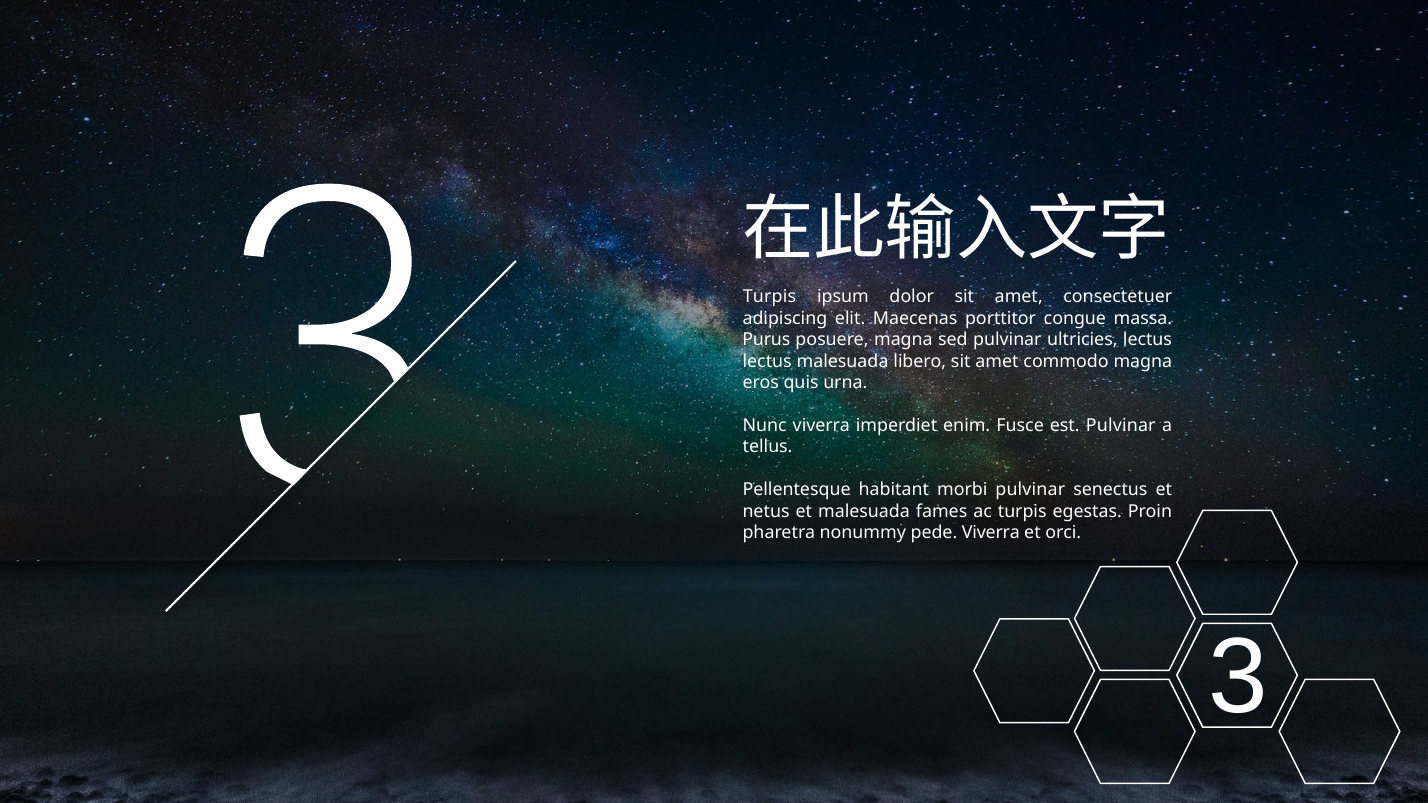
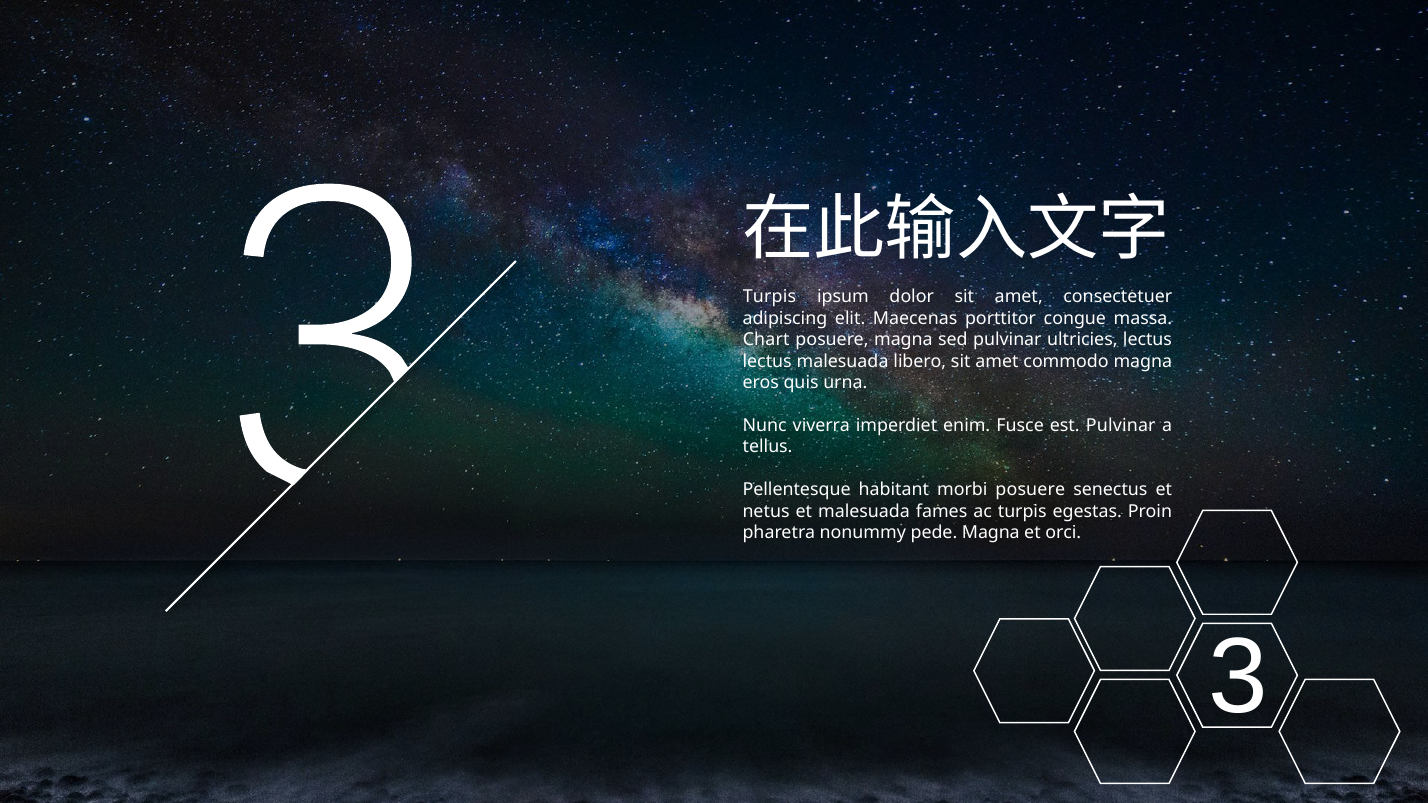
Purus: Purus -> Chart
morbi pulvinar: pulvinar -> posuere
pede Viverra: Viverra -> Magna
